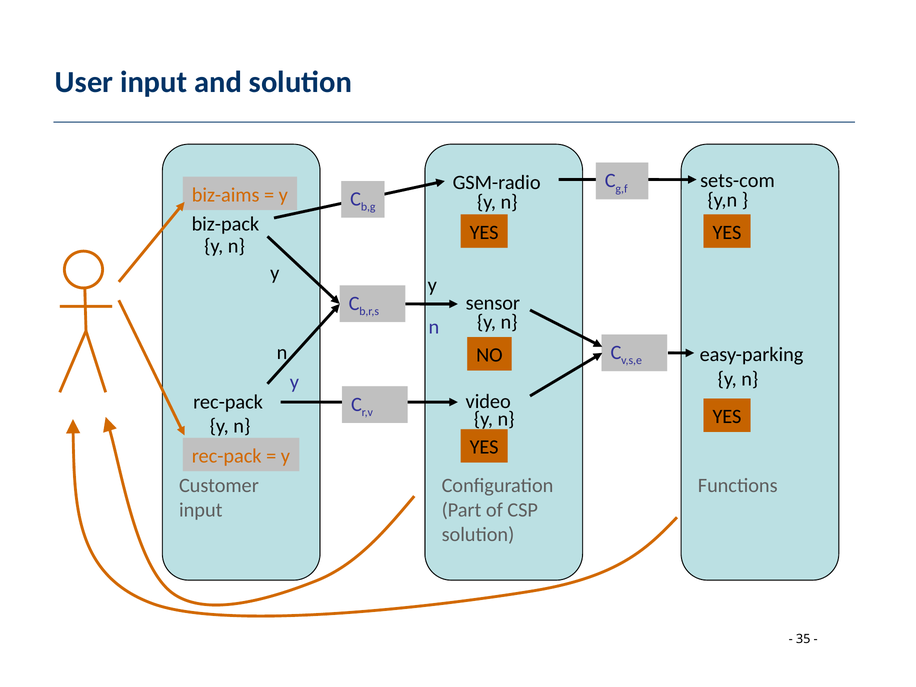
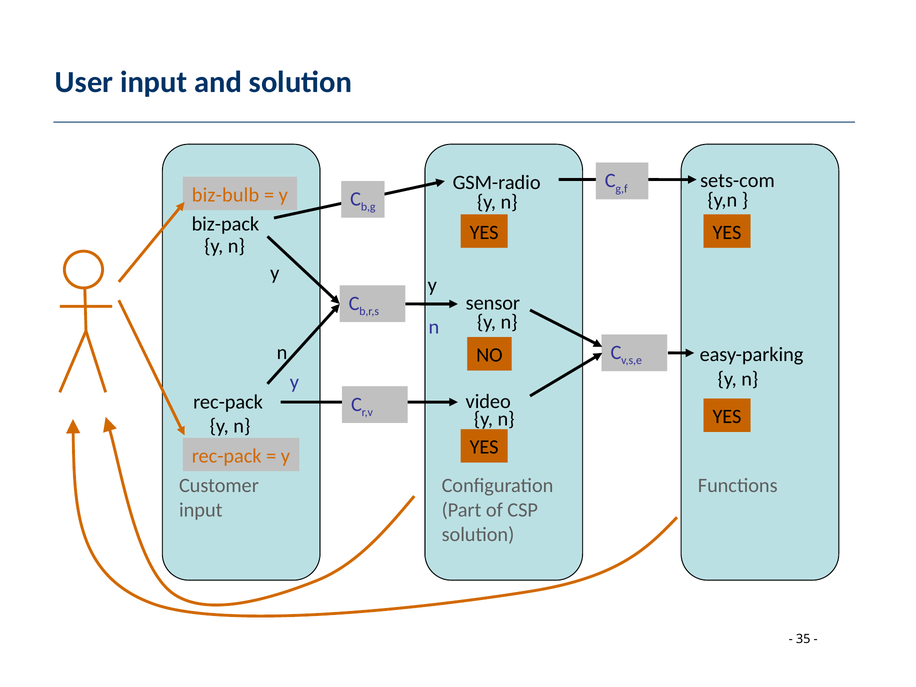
biz-aims: biz-aims -> biz-bulb
